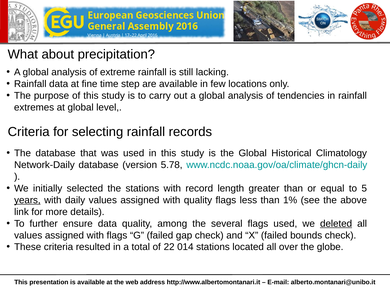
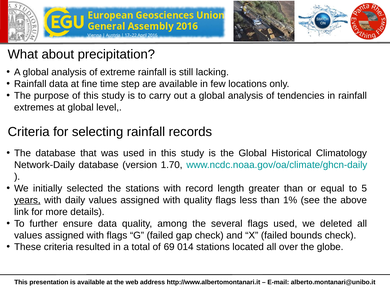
5.78: 5.78 -> 1.70
deleted underline: present -> none
22: 22 -> 69
